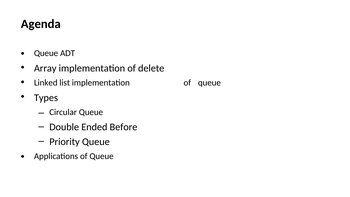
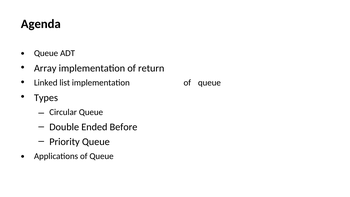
delete: delete -> return
